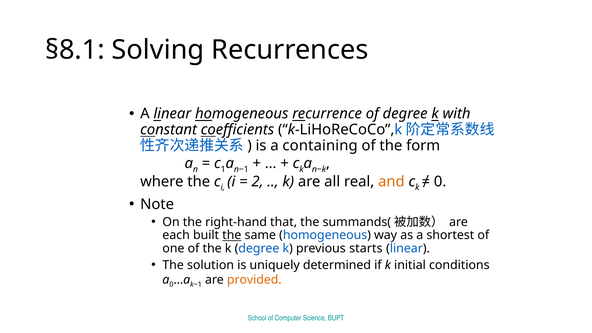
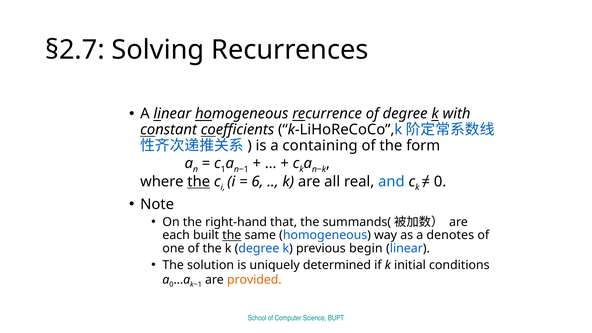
§8.1: §8.1 -> §2.7
the at (199, 182) underline: none -> present
2: 2 -> 6
and colour: orange -> blue
shortest: shortest -> denotes
starts: starts -> begin
